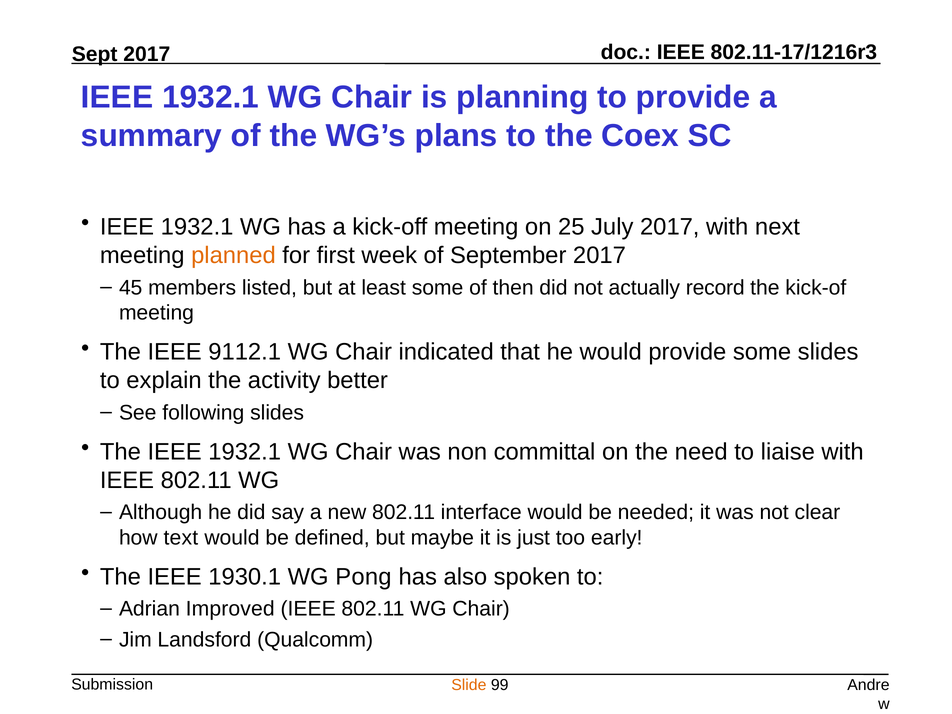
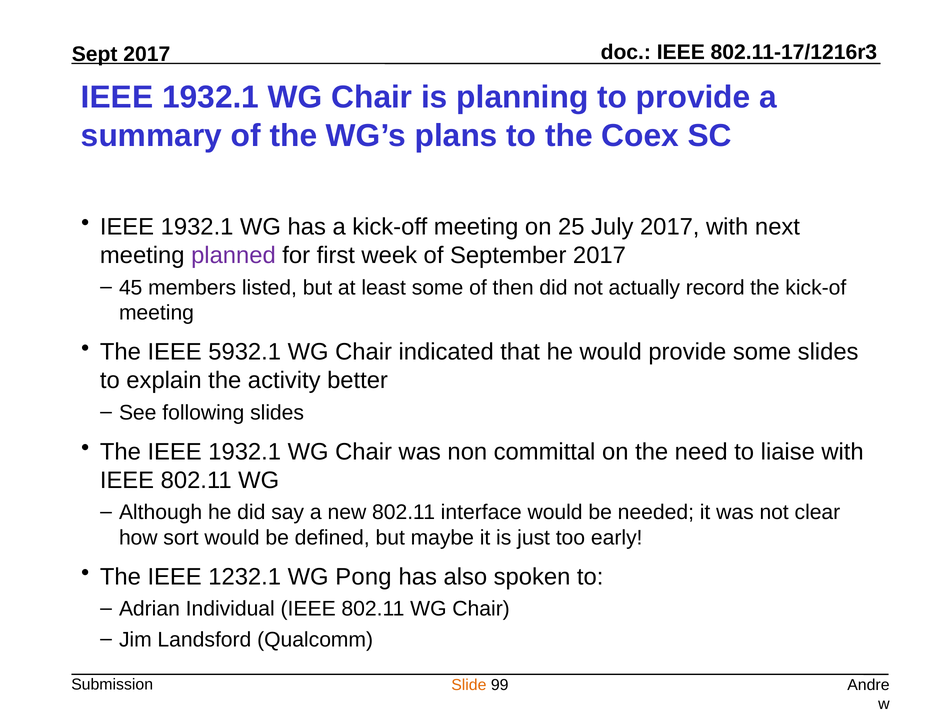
planned colour: orange -> purple
9112.1: 9112.1 -> 5932.1
text: text -> sort
1930.1: 1930.1 -> 1232.1
Improved: Improved -> Individual
